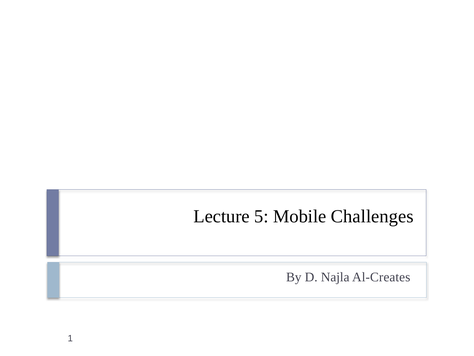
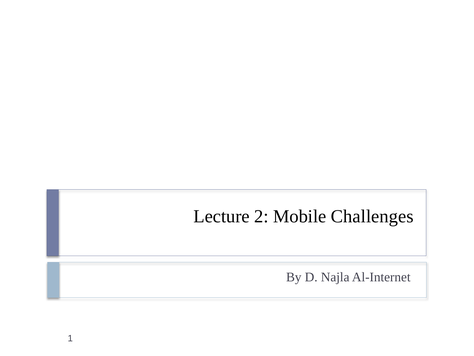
5: 5 -> 2
Al-Creates: Al-Creates -> Al-Internet
